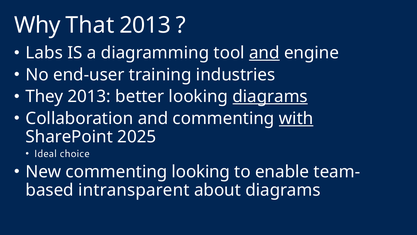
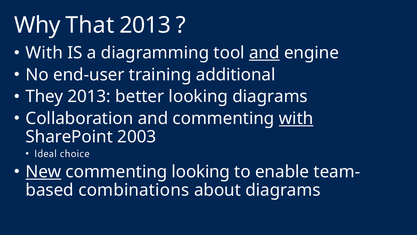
Labs at (44, 53): Labs -> With
industries: industries -> additional
diagrams at (270, 96) underline: present -> none
2025: 2025 -> 2003
New underline: none -> present
intransparent: intransparent -> combinations
